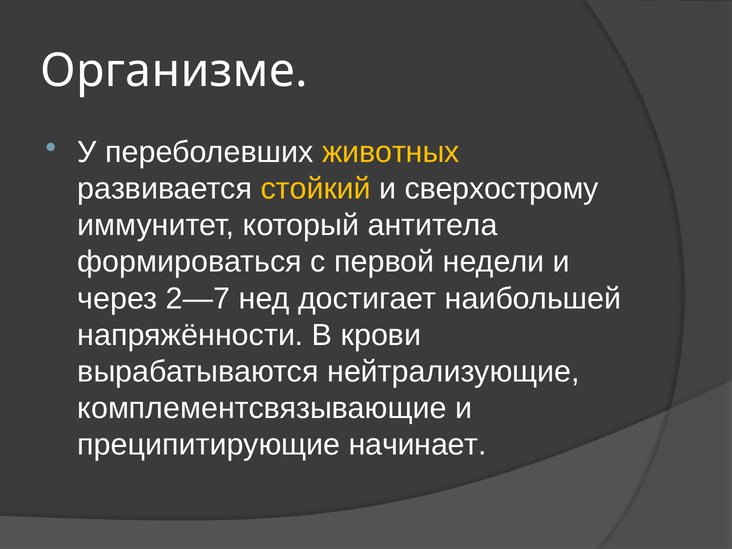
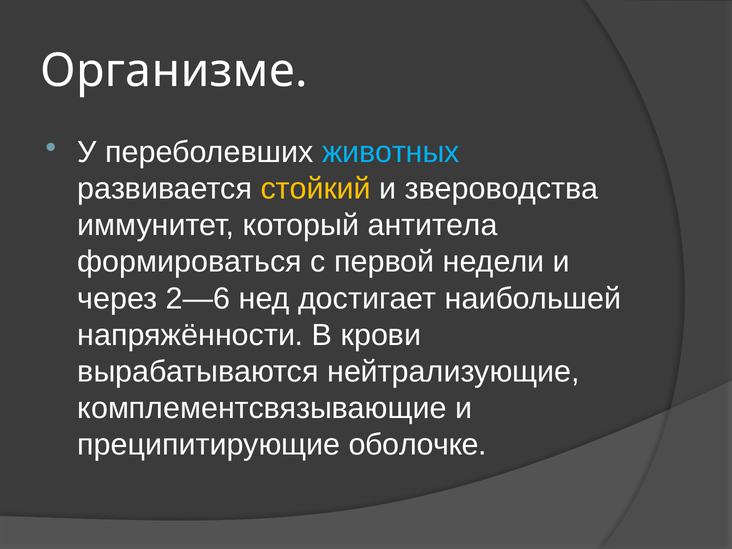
животных colour: yellow -> light blue
сверхострому: сверхострому -> звероводства
2—7: 2—7 -> 2—6
начинает: начинает -> оболочке
